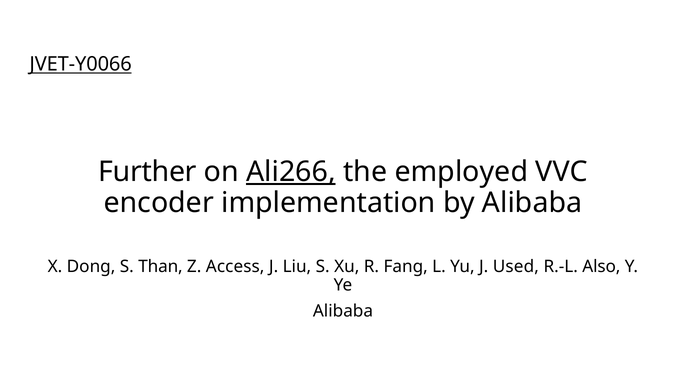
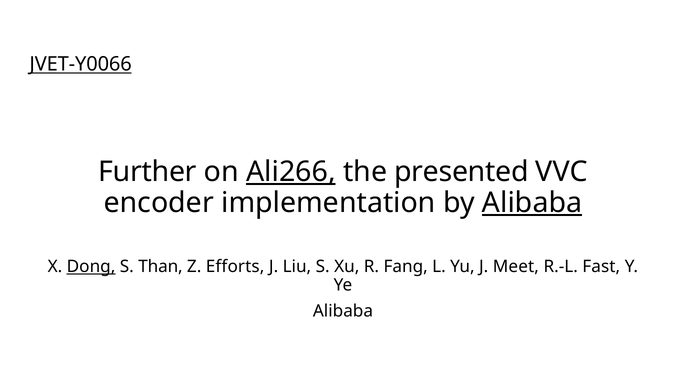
employed: employed -> presented
Alibaba at (532, 203) underline: none -> present
Dong underline: none -> present
Access: Access -> Efforts
Used: Used -> Meet
Also: Also -> Fast
